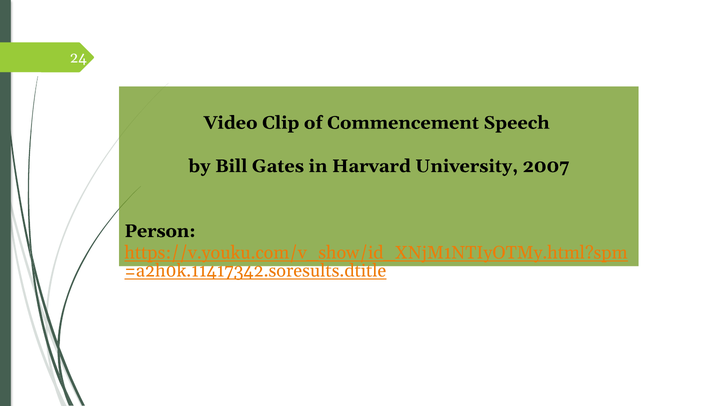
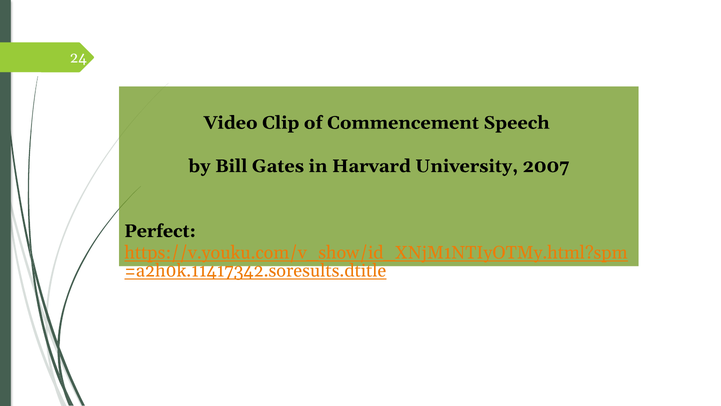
Person: Person -> Perfect
